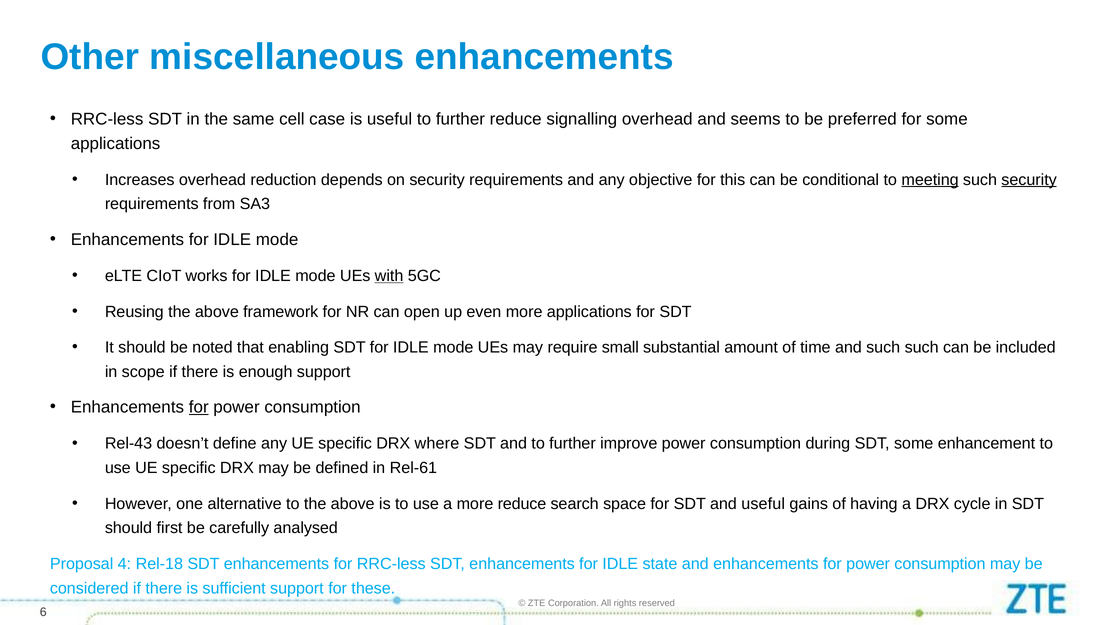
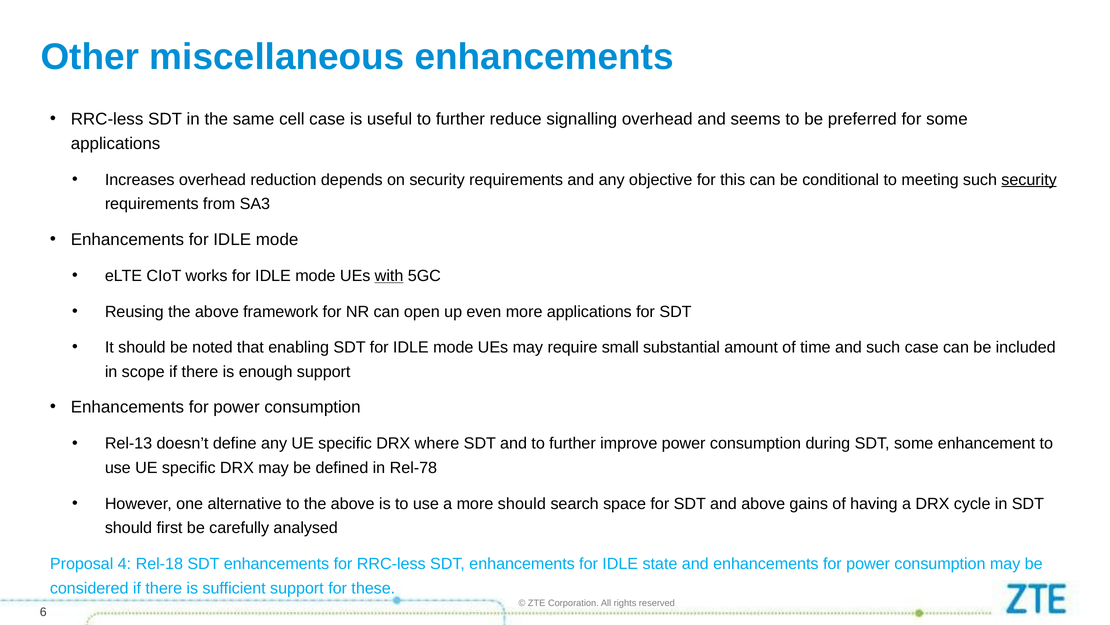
meeting underline: present -> none
such such: such -> case
for at (199, 407) underline: present -> none
Rel-43: Rel-43 -> Rel-13
Rel-61: Rel-61 -> Rel-78
more reduce: reduce -> should
and useful: useful -> above
